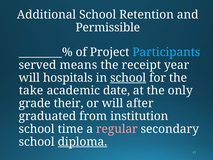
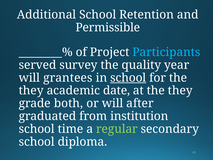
means: means -> survey
receipt: receipt -> quality
hospitals: hospitals -> grantees
take at (31, 90): take -> they
at the only: only -> they
their: their -> both
regular colour: pink -> light green
diploma underline: present -> none
